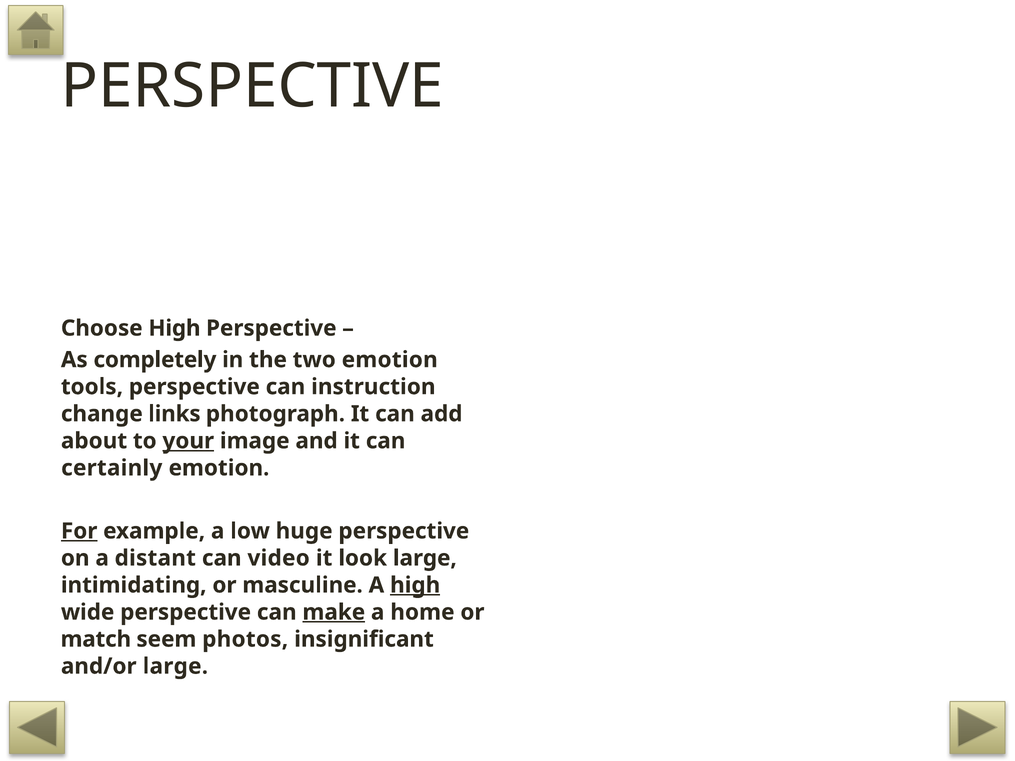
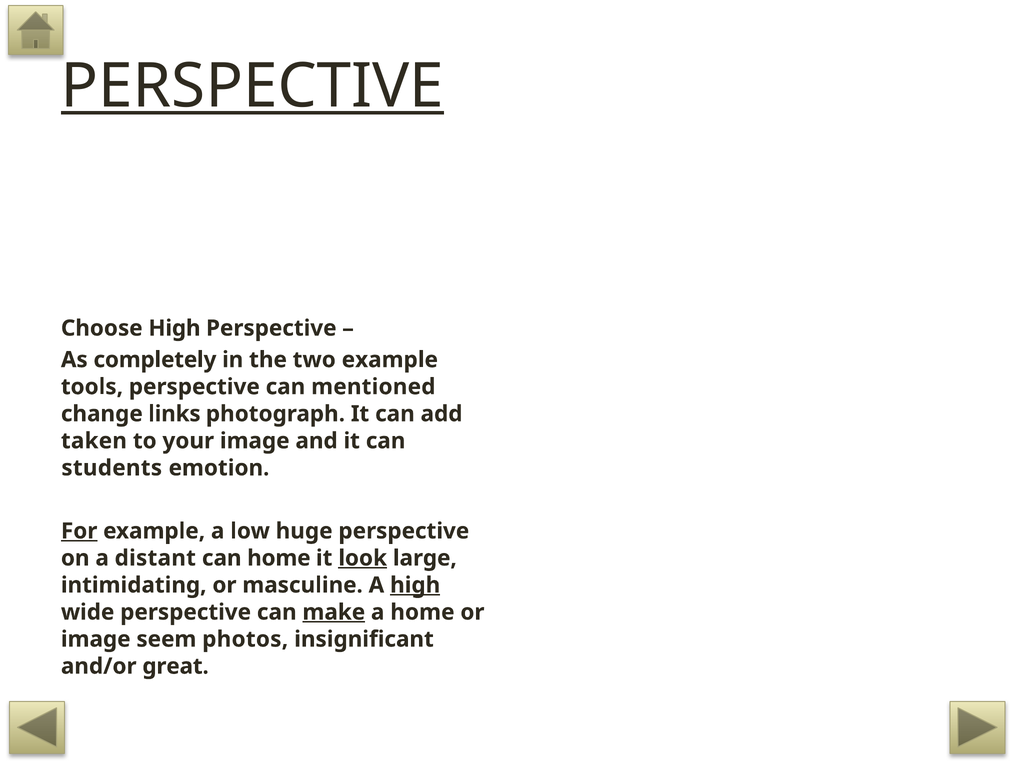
PERSPECTIVE at (252, 86) underline: none -> present
two emotion: emotion -> example
instruction: instruction -> mentioned
about: about -> taken
your underline: present -> none
certainly: certainly -> students
can video: video -> home
look underline: none -> present
match at (96, 639): match -> image
and/or large: large -> great
